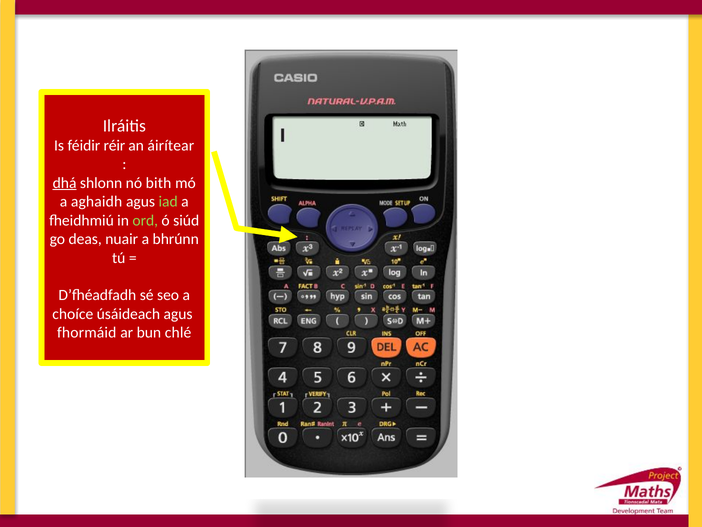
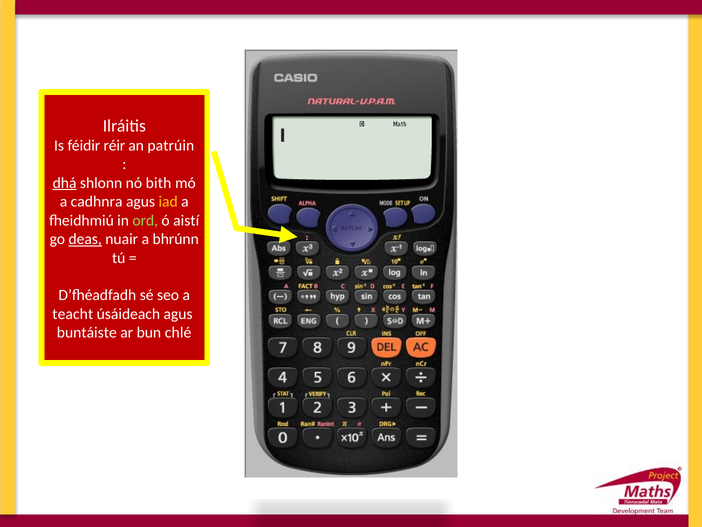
áirítear: áirítear -> patrúin
aghaidh: aghaidh -> cadhnra
iad colour: light green -> yellow
siúd: siúd -> aistí
deas underline: none -> present
choíce: choíce -> teacht
fhormáid: fhormáid -> buntáiste
